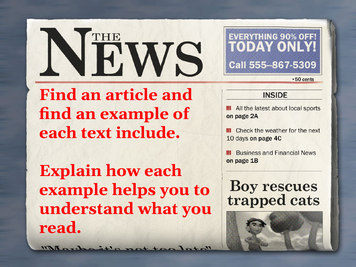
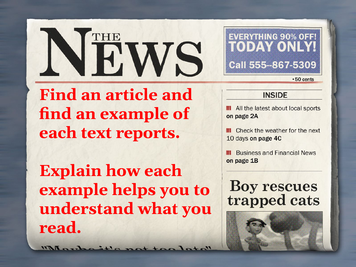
include: include -> reports
